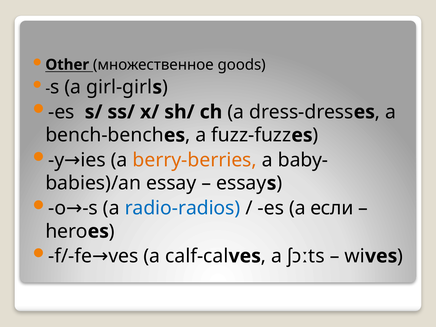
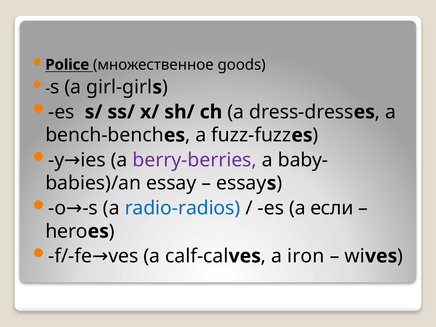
Other: Other -> Police
berry-berries colour: orange -> purple
ʃɔːts: ʃɔːts -> iron
